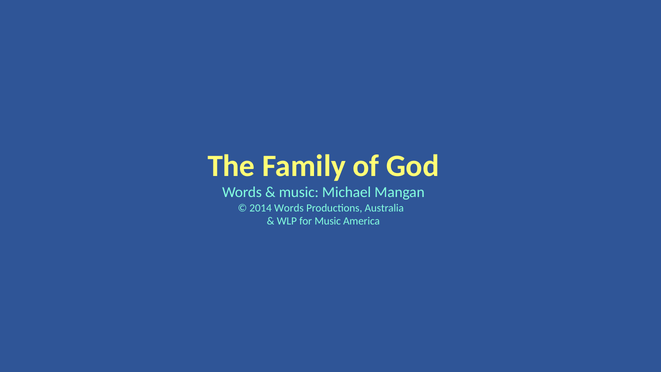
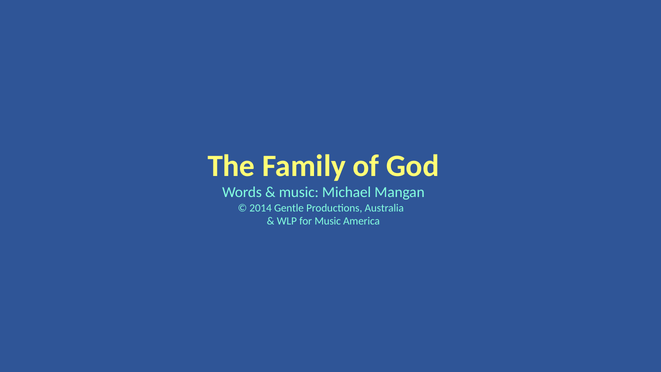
2014 Words: Words -> Gentle
